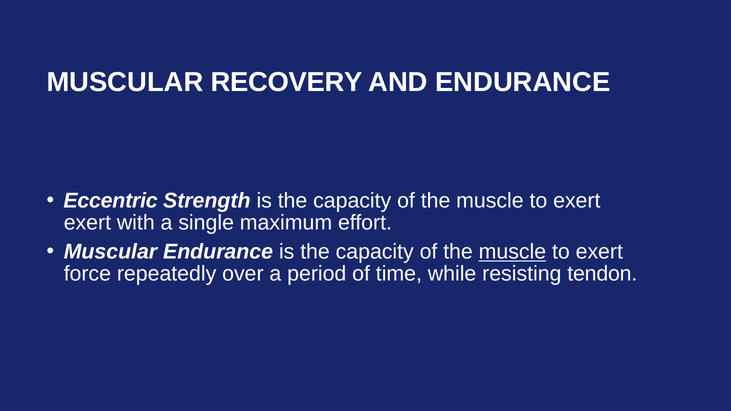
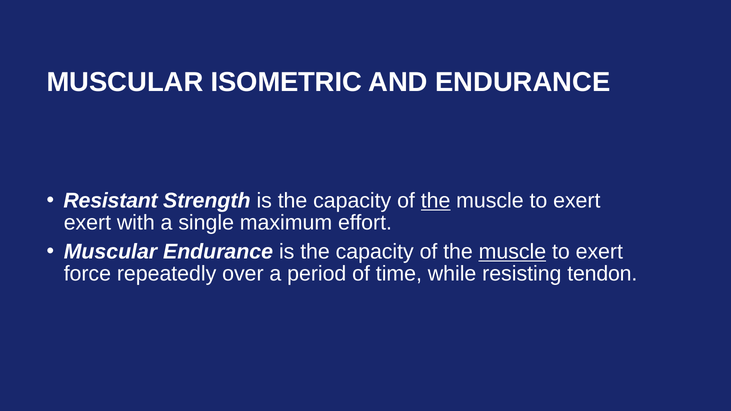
RECOVERY: RECOVERY -> ISOMETRIC
Eccentric: Eccentric -> Resistant
the at (436, 201) underline: none -> present
